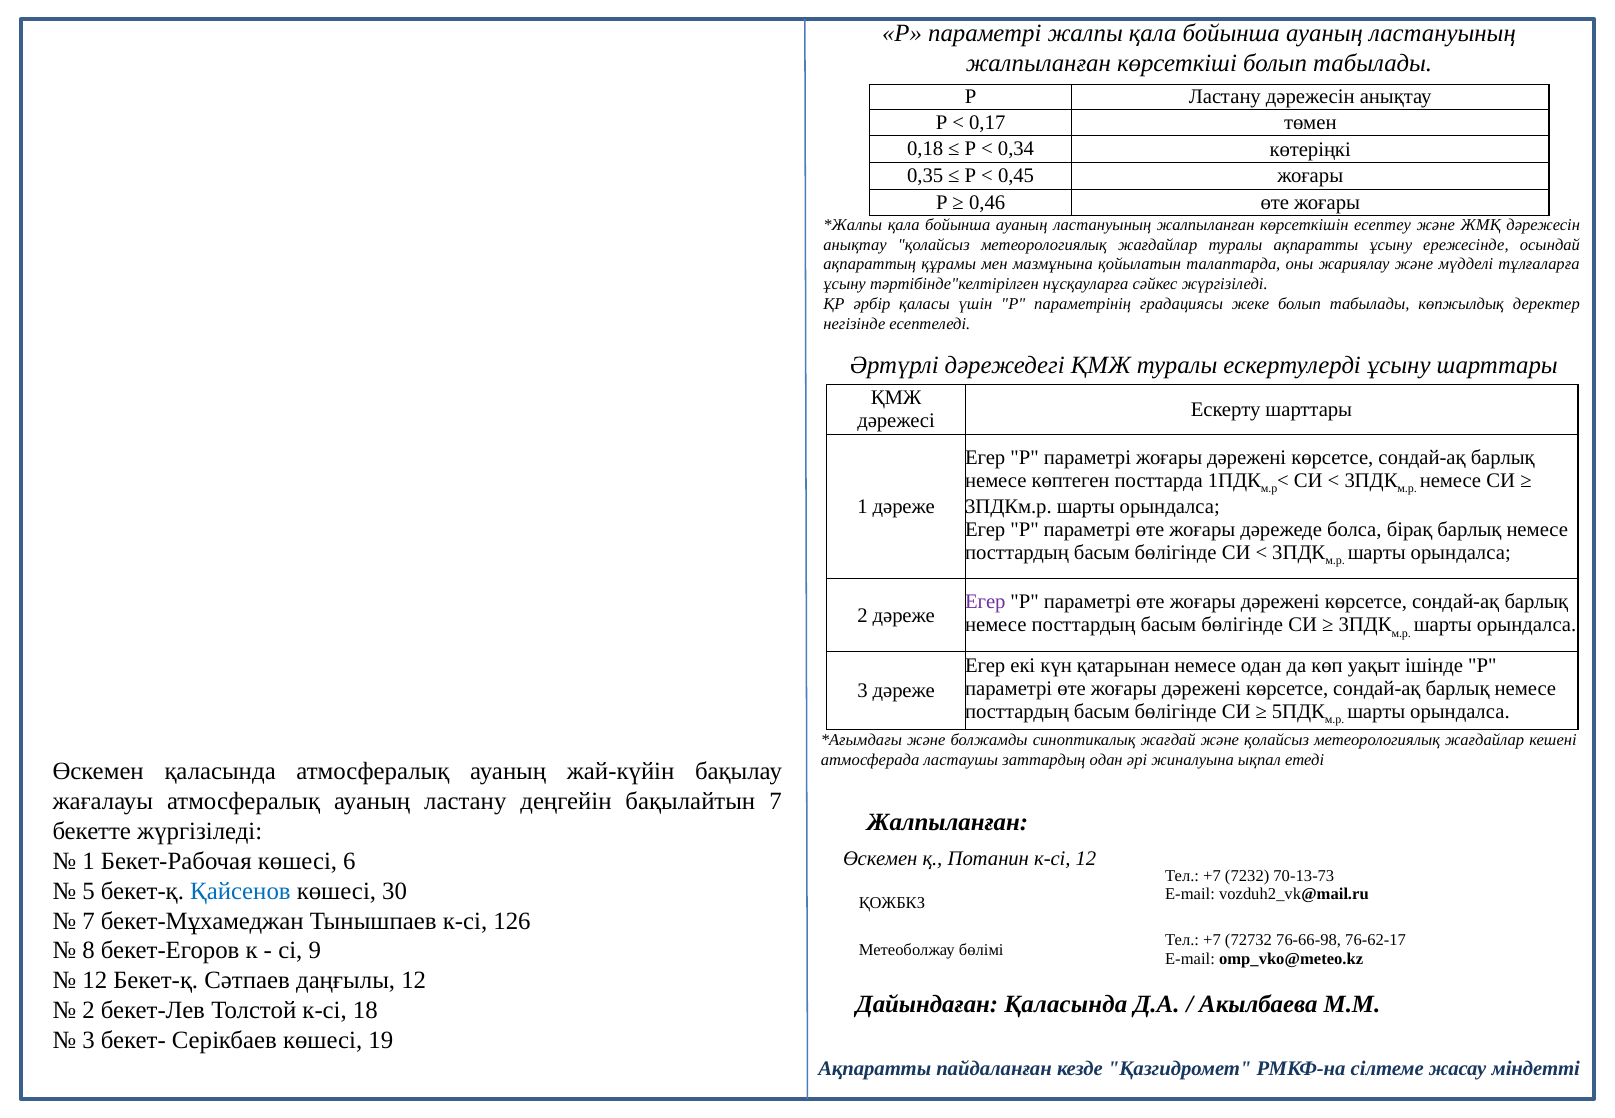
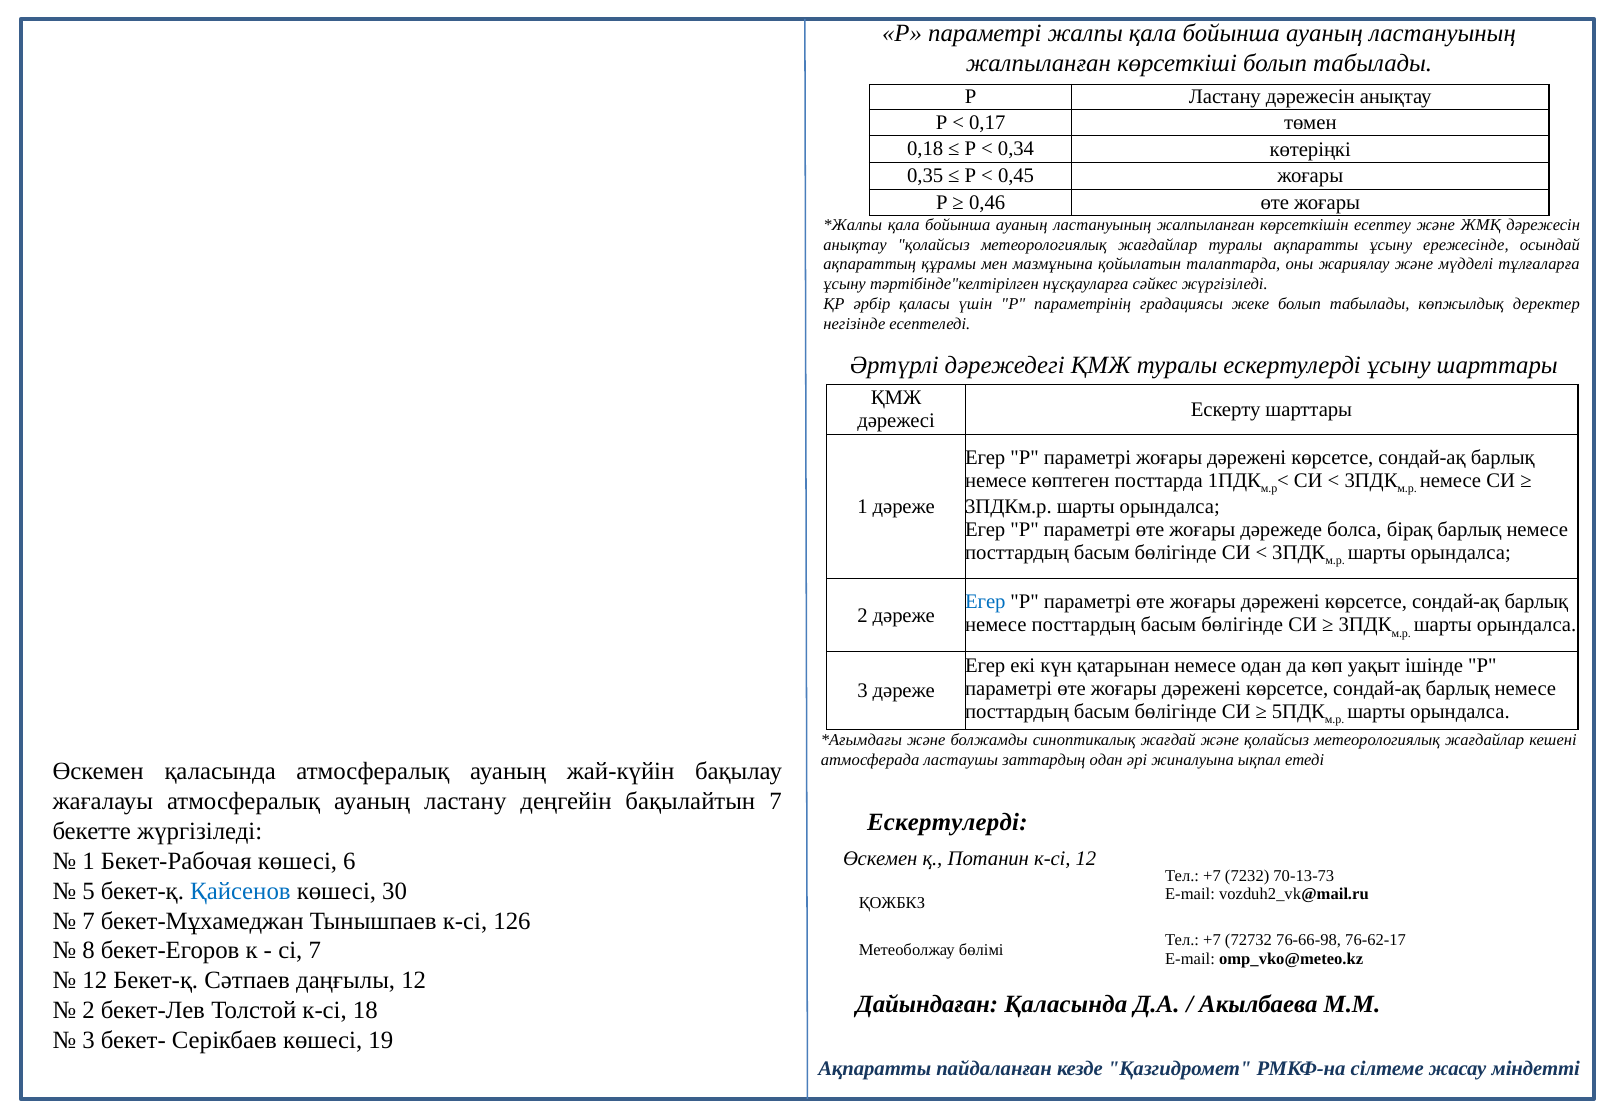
Егер at (985, 602) colour: purple -> blue
Жалпыланған at (947, 822): Жалпыланған -> Ескертулерді
сі 9: 9 -> 7
